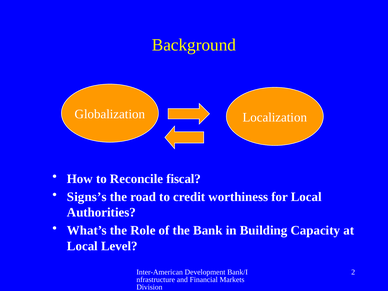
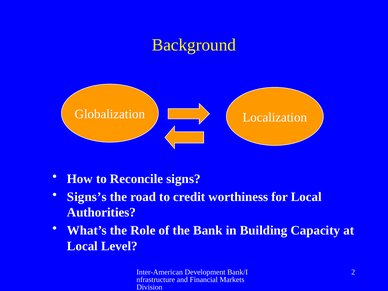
fiscal: fiscal -> signs
